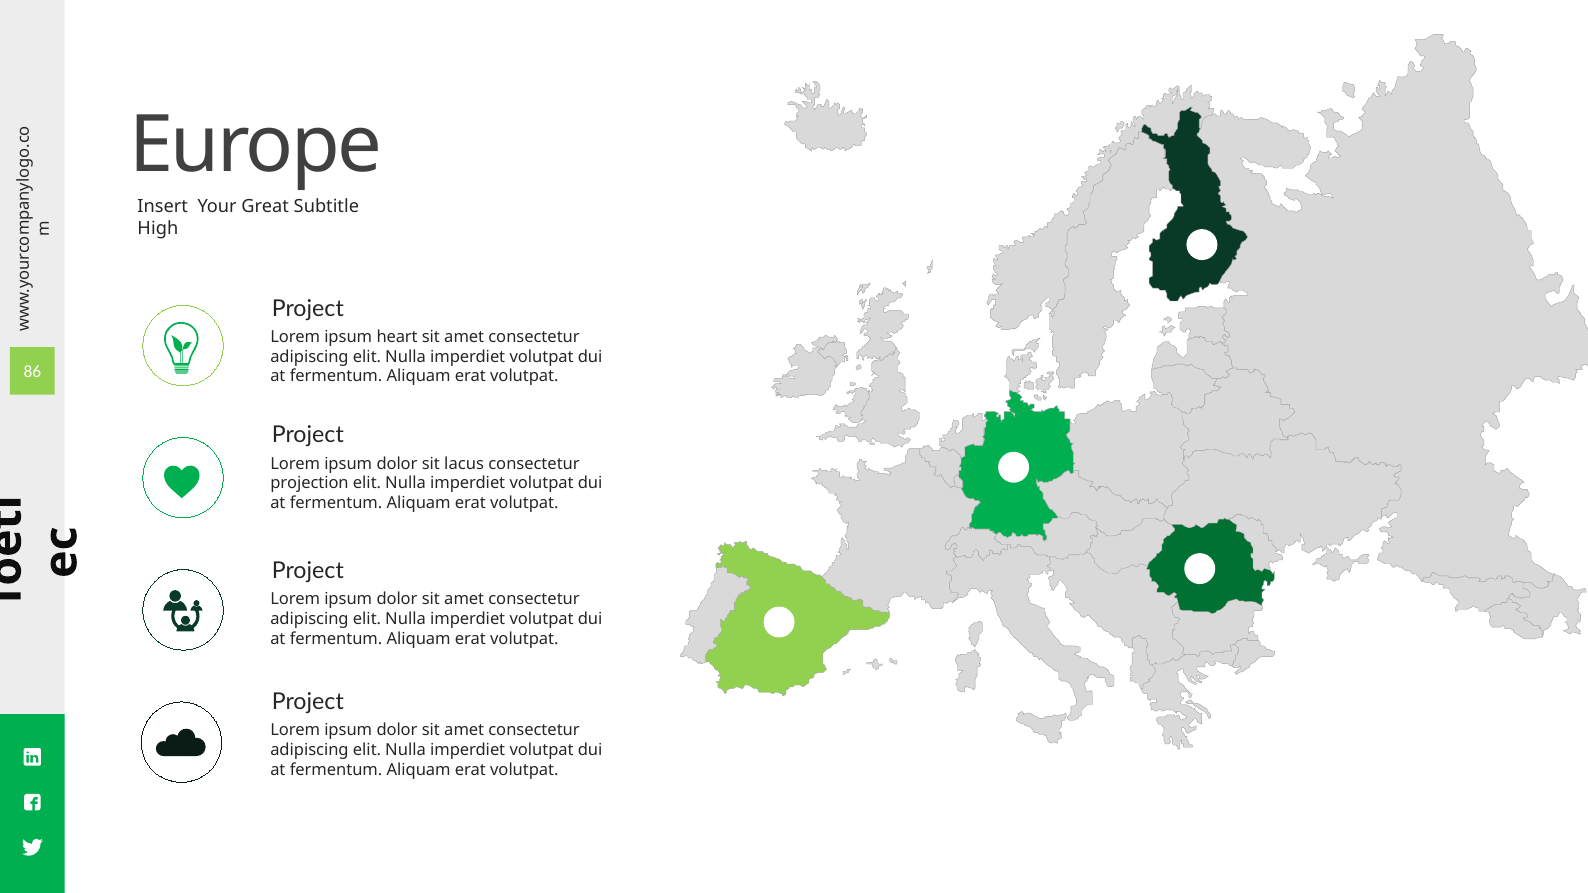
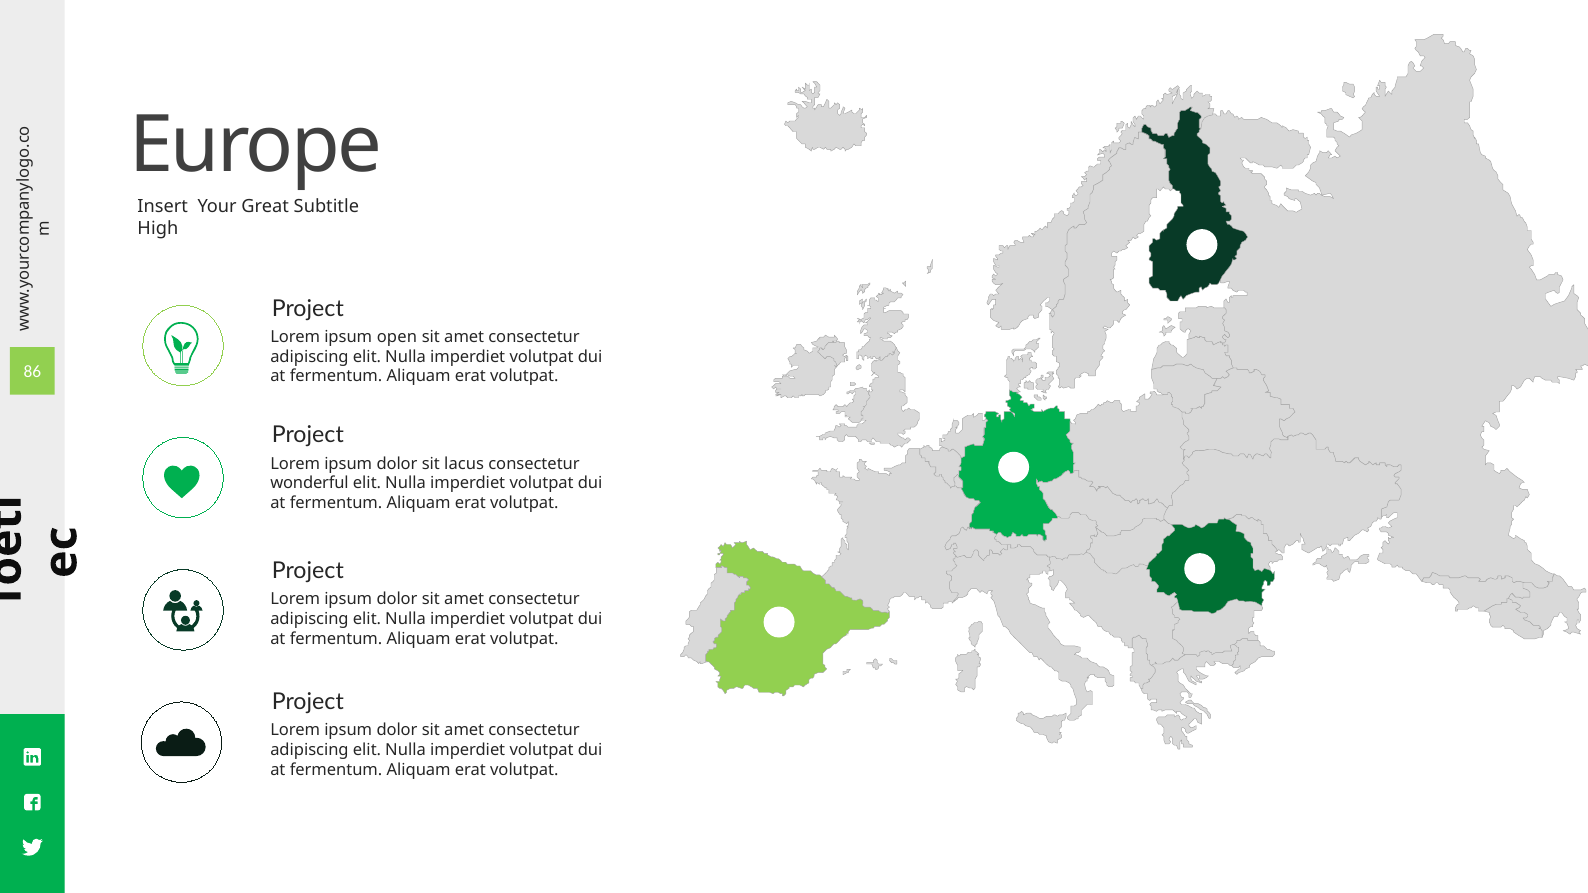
heart: heart -> open
projection: projection -> wonderful
